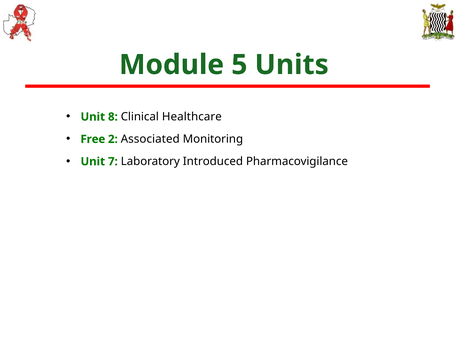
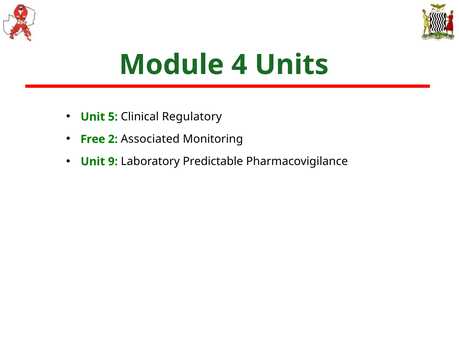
5: 5 -> 4
8: 8 -> 5
Healthcare: Healthcare -> Regulatory
7: 7 -> 9
Introduced: Introduced -> Predictable
